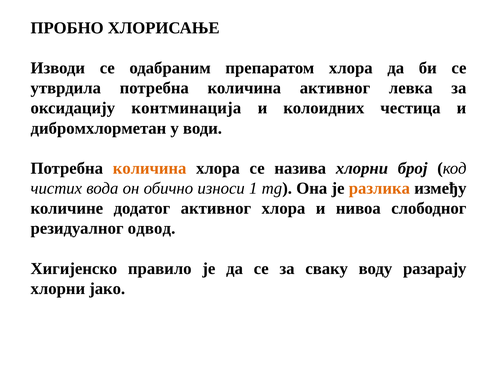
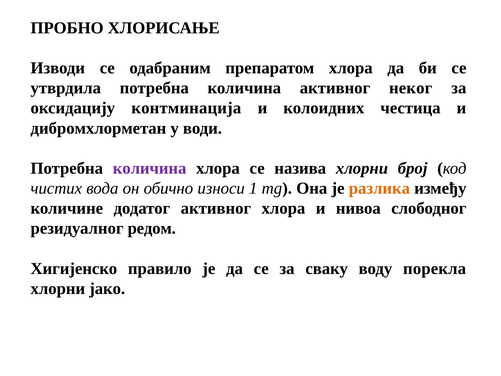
левка: левка -> неког
количина at (150, 168) colour: orange -> purple
одвод: одвод -> редом
разарају: разарају -> порекла
